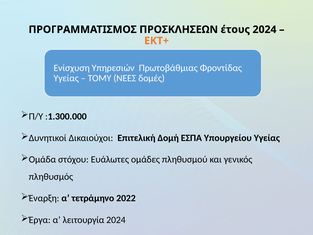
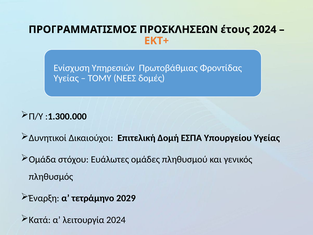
2022: 2022 -> 2029
Έργα: Έργα -> Κατά
